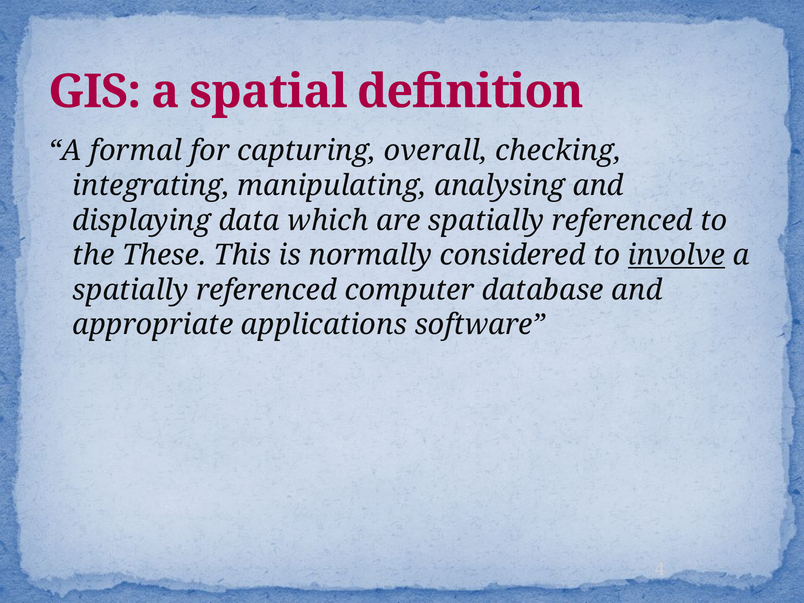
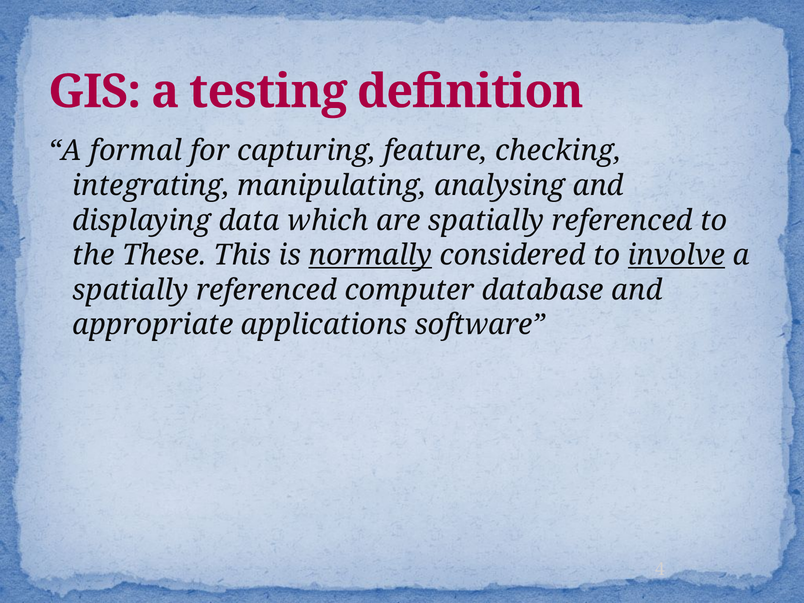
spatial: spatial -> testing
overall: overall -> feature
normally underline: none -> present
